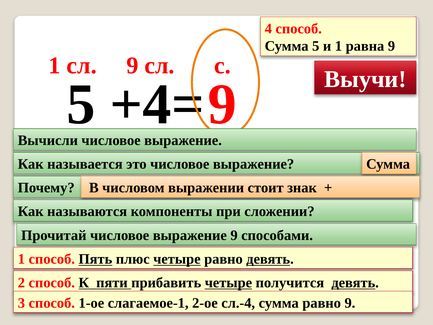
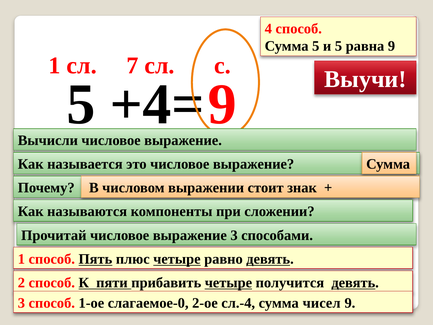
и 1: 1 -> 5
сл 9: 9 -> 7
выражение 9: 9 -> 3
слагаемое-1: слагаемое-1 -> слагаемое-0
сумма равно: равно -> чисел
